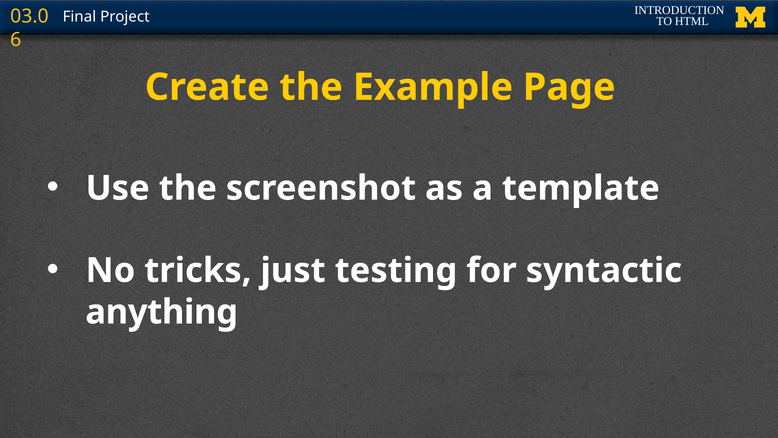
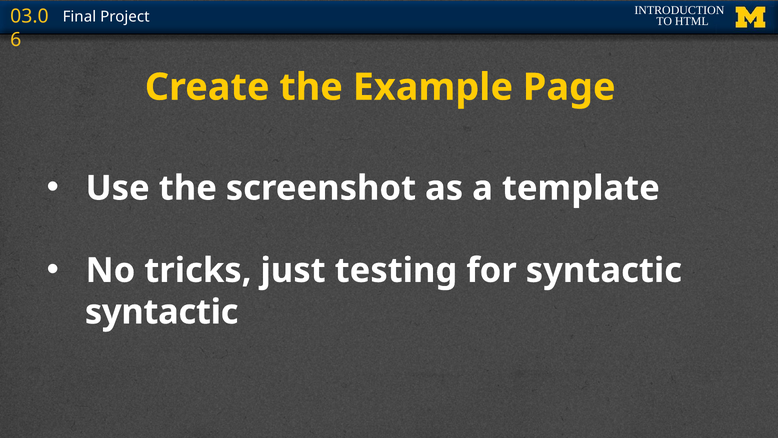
anything at (162, 312): anything -> syntactic
